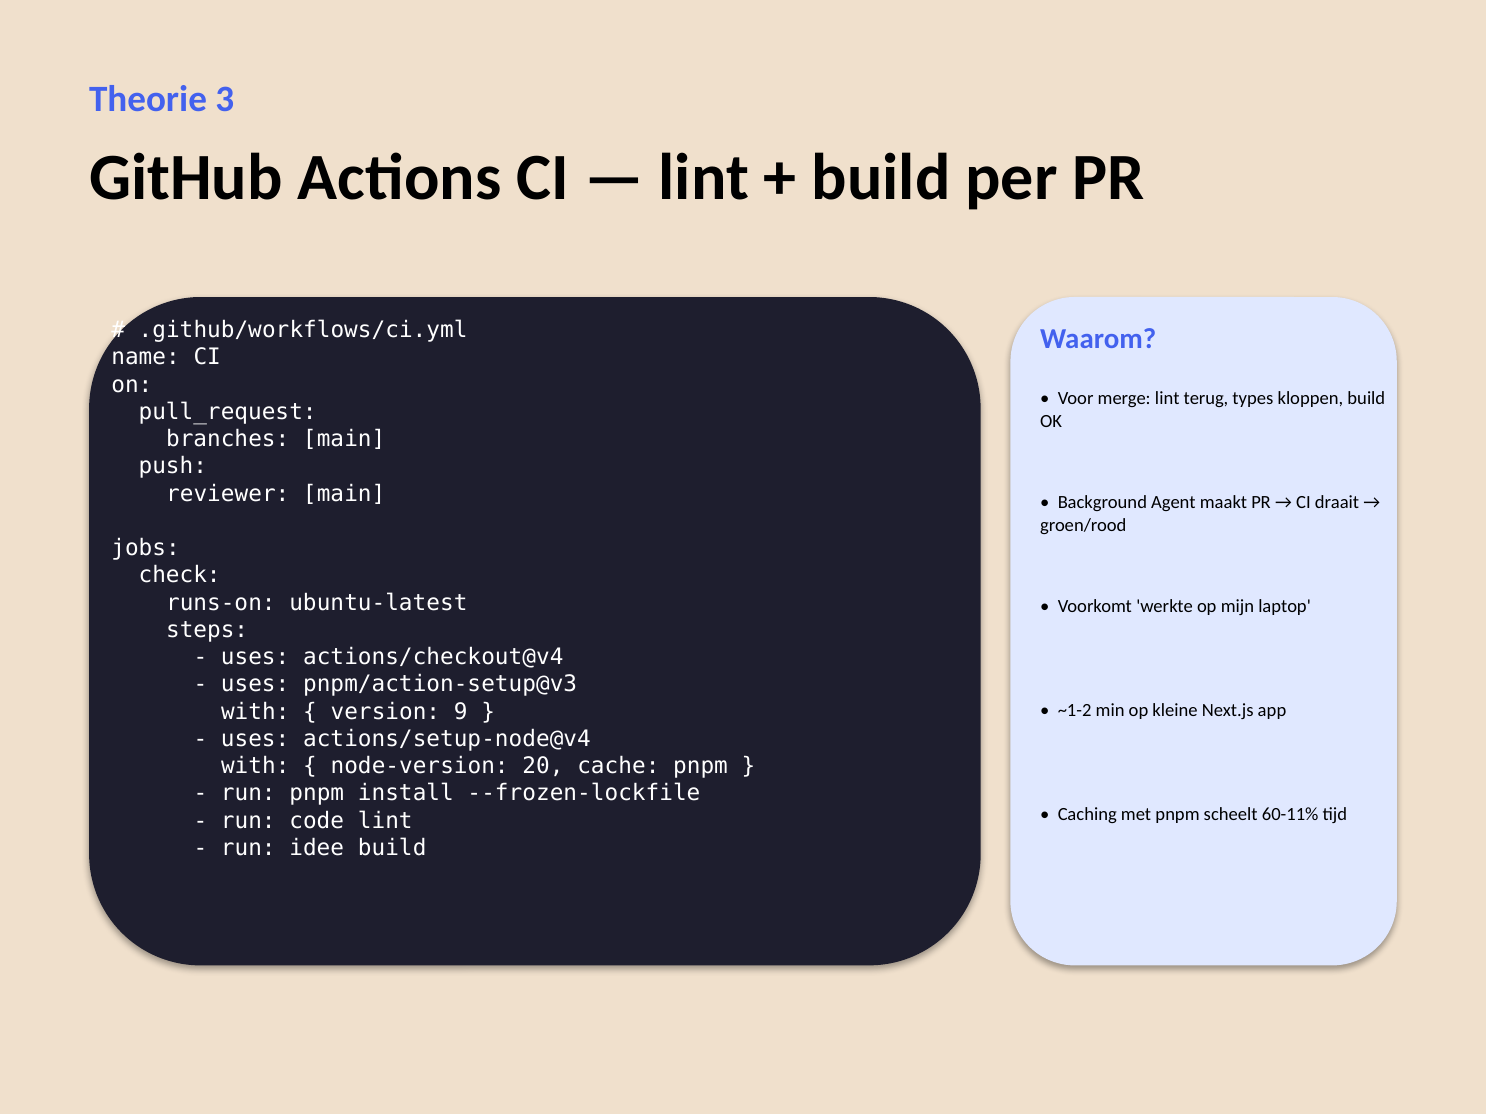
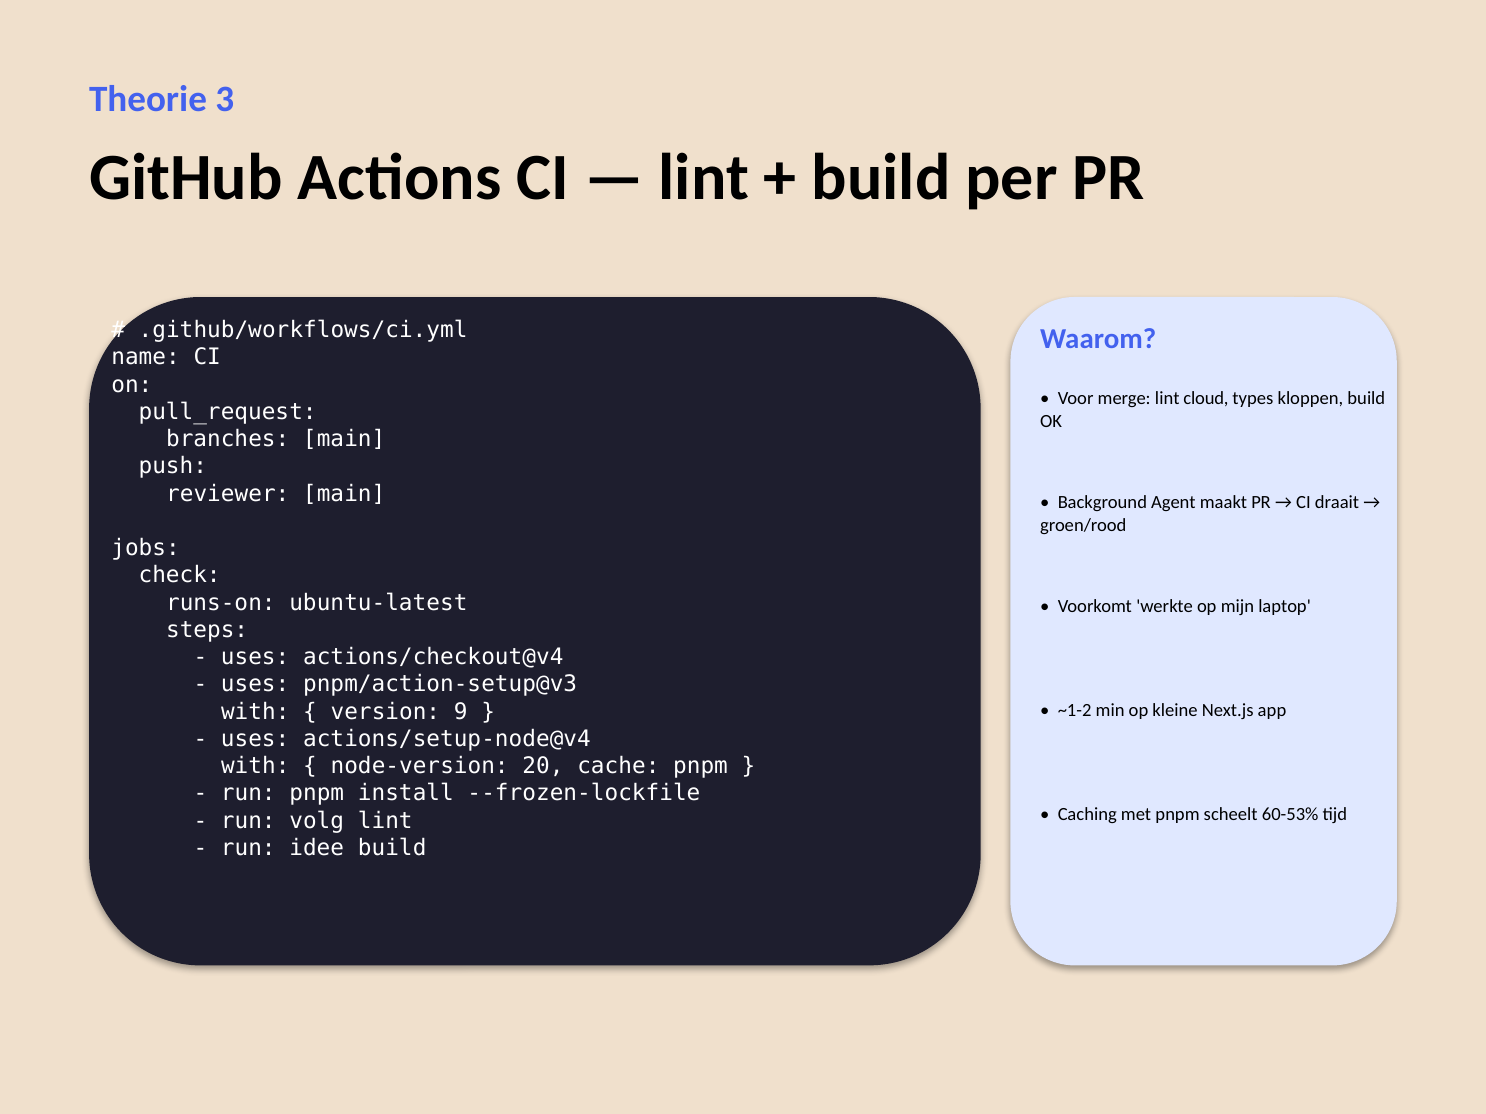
terug: terug -> cloud
60-11%: 60-11% -> 60-53%
code: code -> volg
